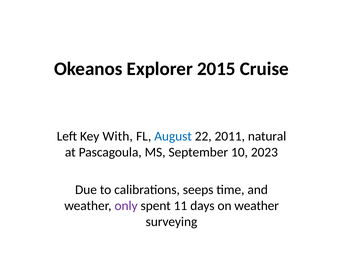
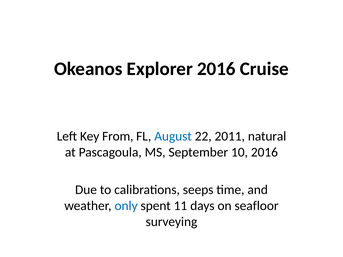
Explorer 2015: 2015 -> 2016
With: With -> From
10 2023: 2023 -> 2016
only colour: purple -> blue
on weather: weather -> seafloor
